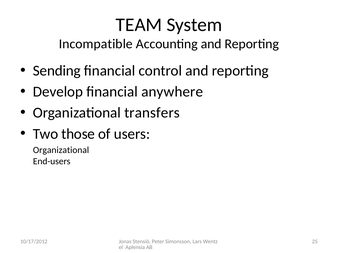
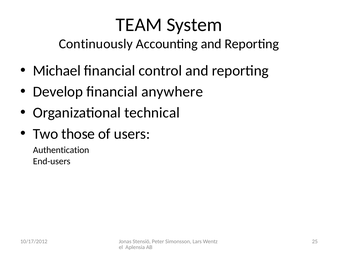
Incompatible: Incompatible -> Continuously
Sending: Sending -> Michael
transfers: transfers -> technical
Organizational at (61, 150): Organizational -> Authentication
